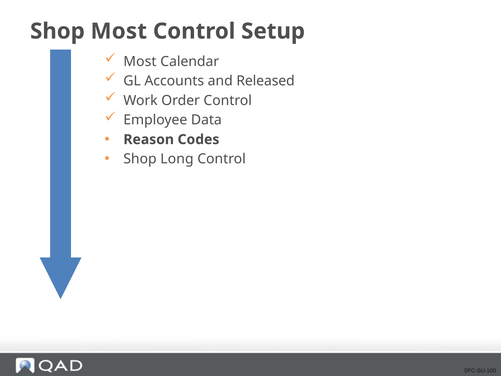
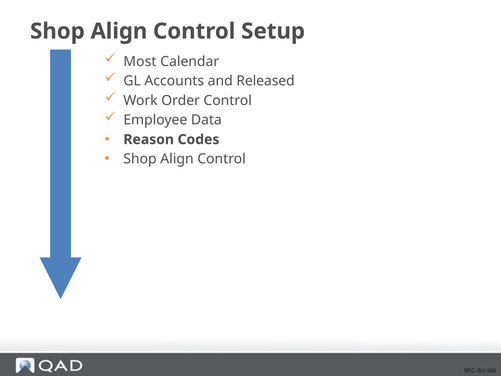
Most at (119, 31): Most -> Align
Long at (177, 159): Long -> Align
